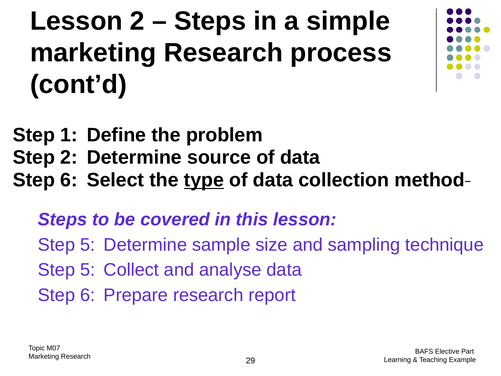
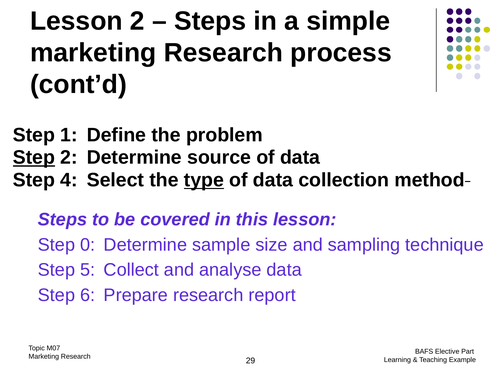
Step at (34, 157) underline: none -> present
6 at (69, 180): 6 -> 4
5 at (88, 245): 5 -> 0
